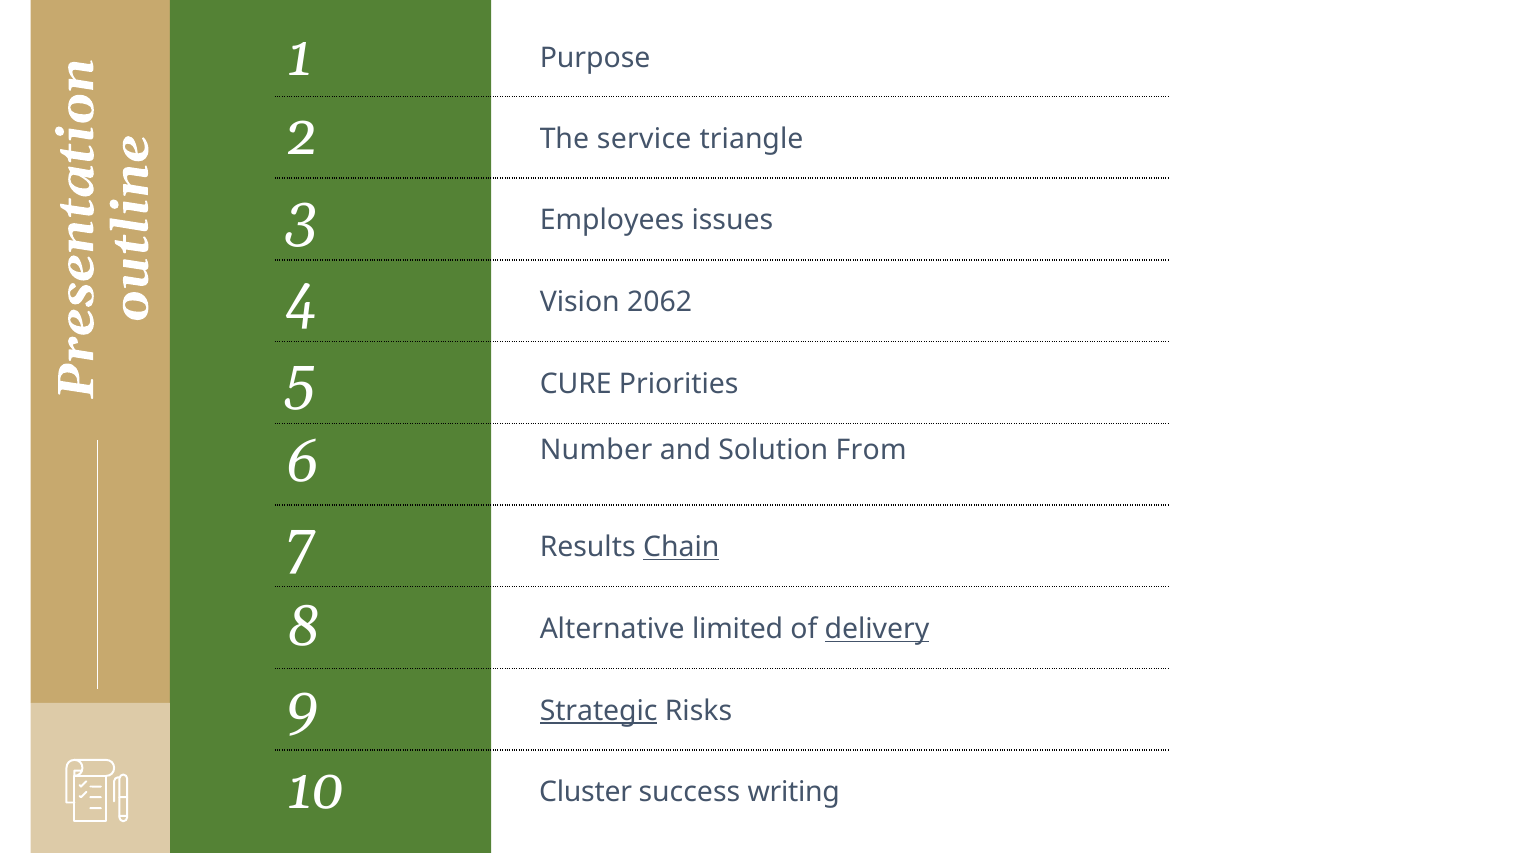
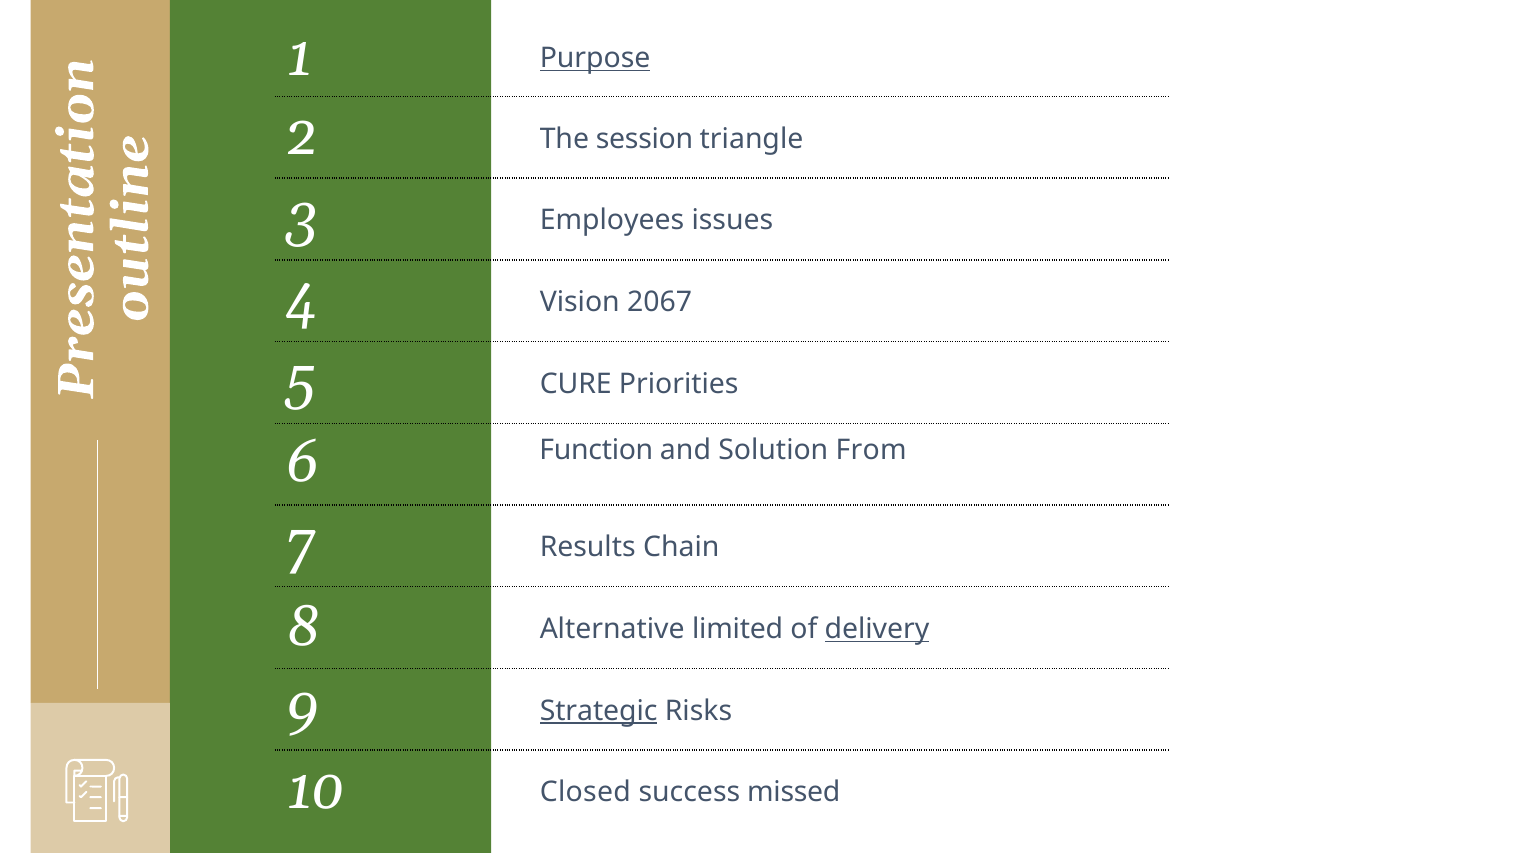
Purpose underline: none -> present
service: service -> session
2062: 2062 -> 2067
Number: Number -> Function
Chain underline: present -> none
Cluster: Cluster -> Closed
writing: writing -> missed
